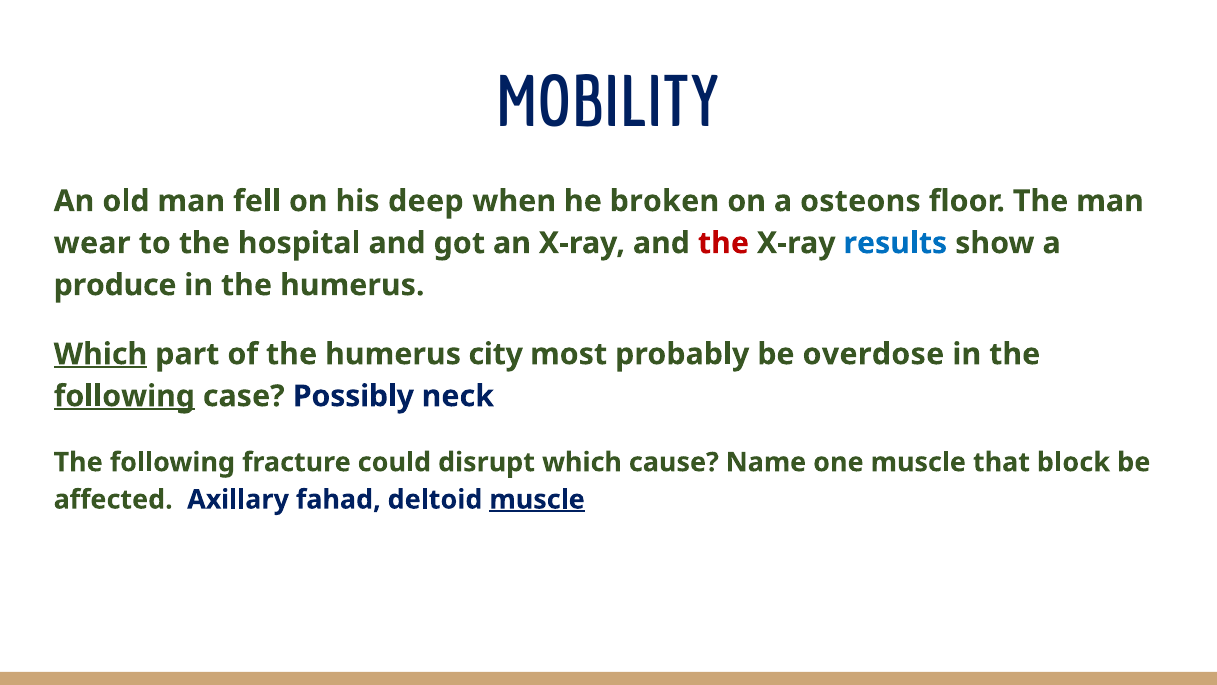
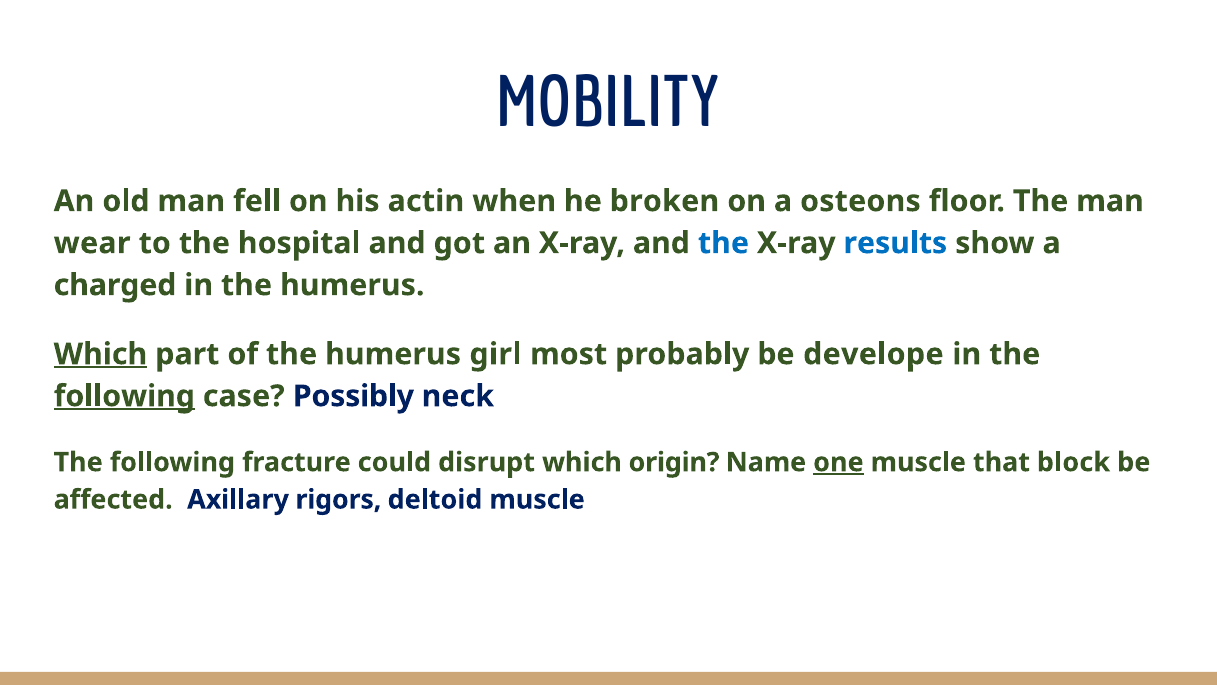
deep: deep -> actin
the at (723, 243) colour: red -> blue
produce: produce -> charged
city: city -> girl
overdose: overdose -> develope
cause: cause -> origin
one underline: none -> present
fahad: fahad -> rigors
muscle at (537, 499) underline: present -> none
